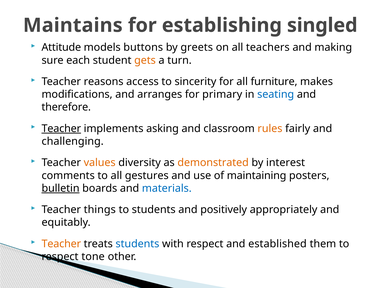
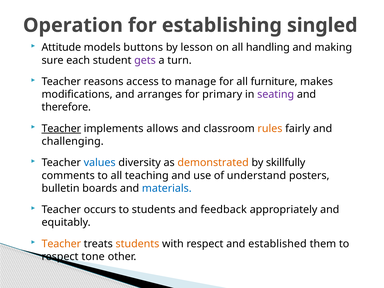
Maintains: Maintains -> Operation
greets: greets -> lesson
teachers: teachers -> handling
gets colour: orange -> purple
sincerity: sincerity -> manage
seating colour: blue -> purple
asking: asking -> allows
values colour: orange -> blue
interest: interest -> skillfully
gestures: gestures -> teaching
maintaining: maintaining -> understand
bulletin underline: present -> none
things: things -> occurs
positively: positively -> feedback
students at (137, 244) colour: blue -> orange
